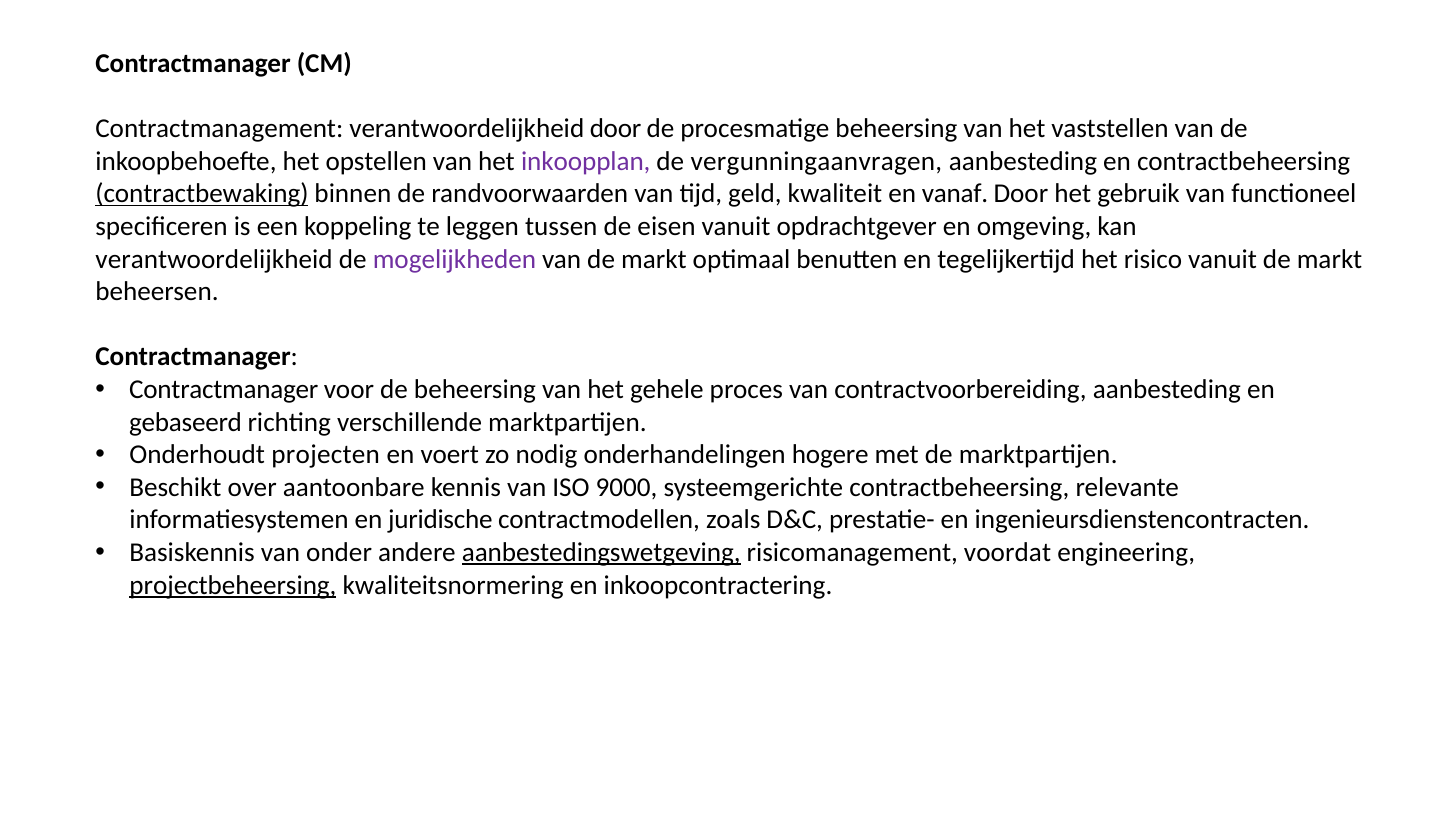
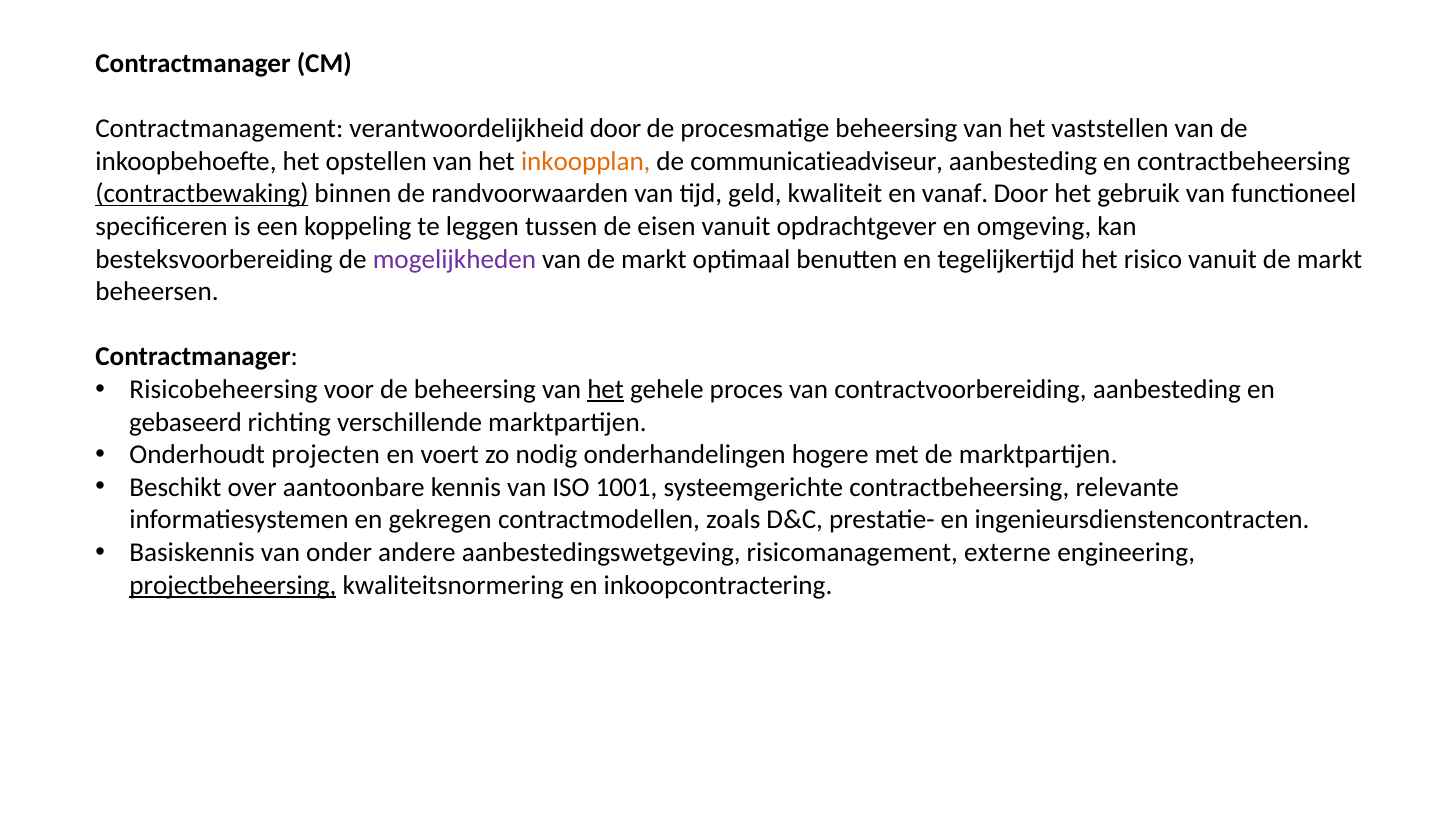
inkoopplan colour: purple -> orange
vergunningaanvragen: vergunningaanvragen -> communicatieadviseur
verantwoordelijkheid at (214, 259): verantwoordelijkheid -> besteksvoorbereiding
Contractmanager at (224, 390): Contractmanager -> Risicobeheersing
het at (606, 390) underline: none -> present
9000: 9000 -> 1001
juridische: juridische -> gekregen
aanbestedingswetgeving underline: present -> none
voordat: voordat -> externe
